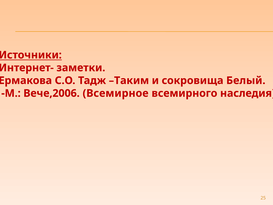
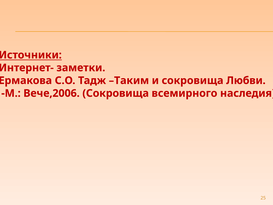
Белый: Белый -> Любви
Вече,2006 Всемирное: Всемирное -> Сокровища
